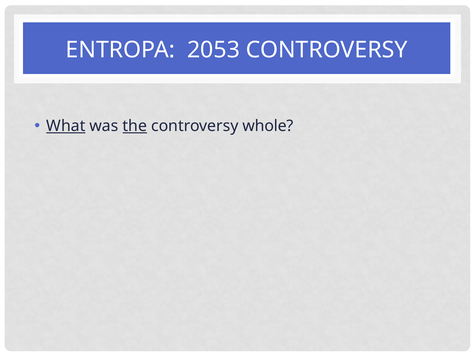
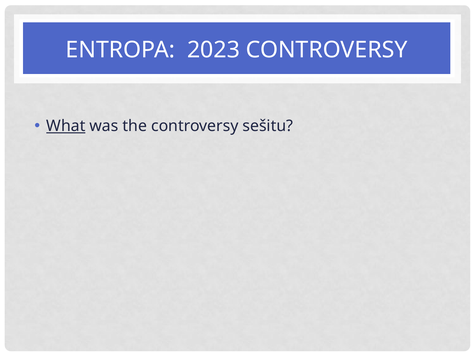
2053: 2053 -> 2023
the underline: present -> none
whole: whole -> sešitu
